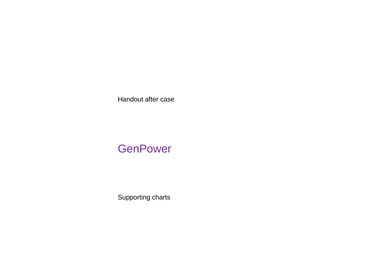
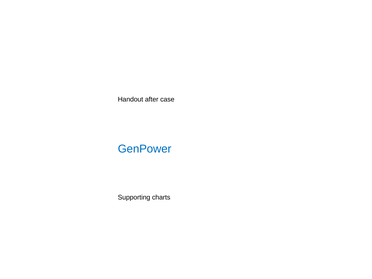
GenPower colour: purple -> blue
